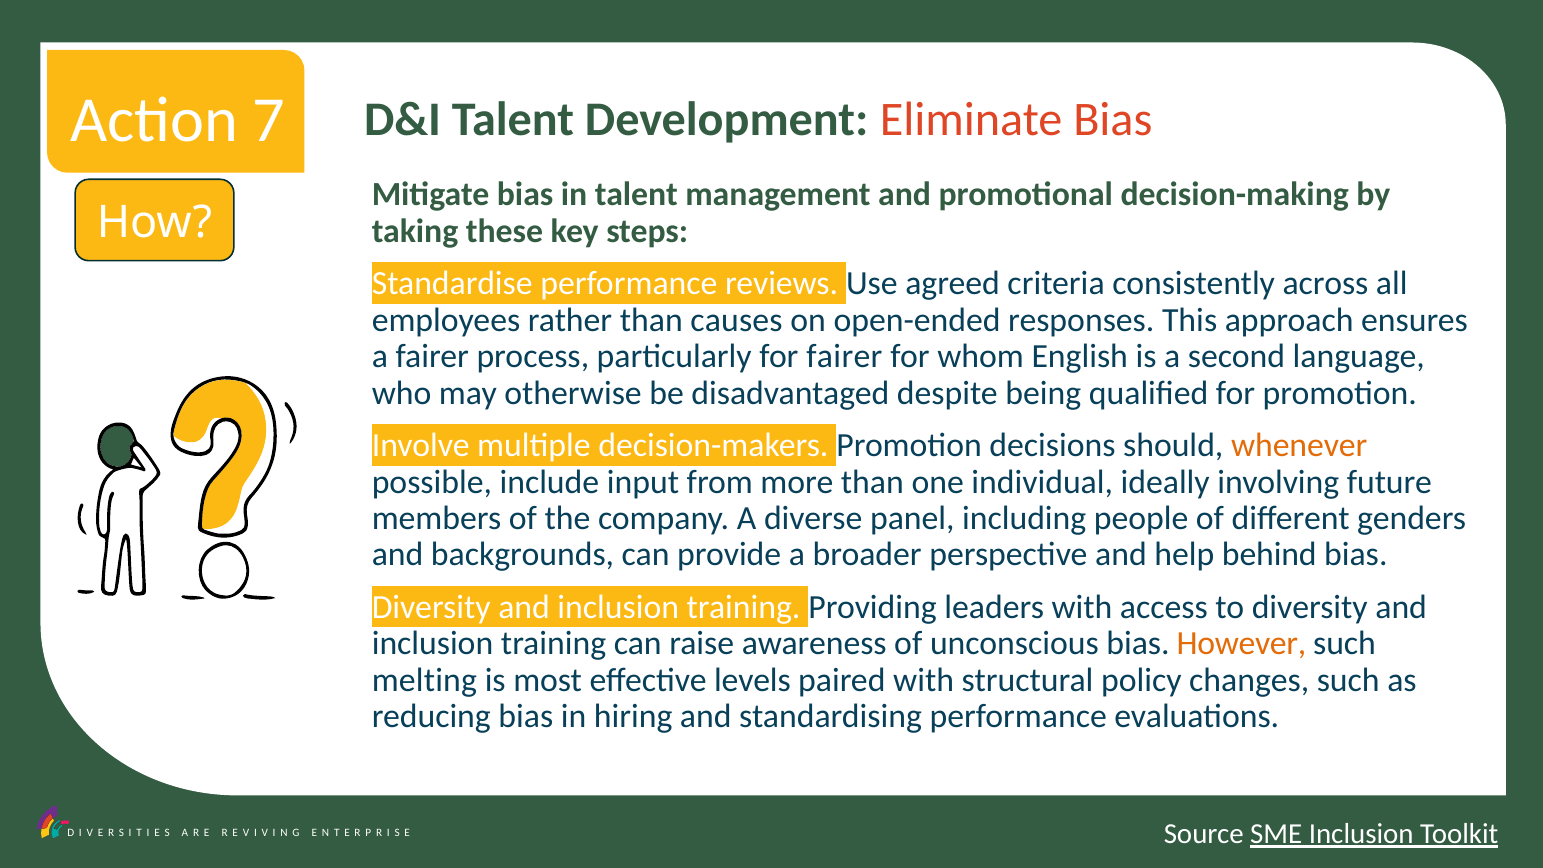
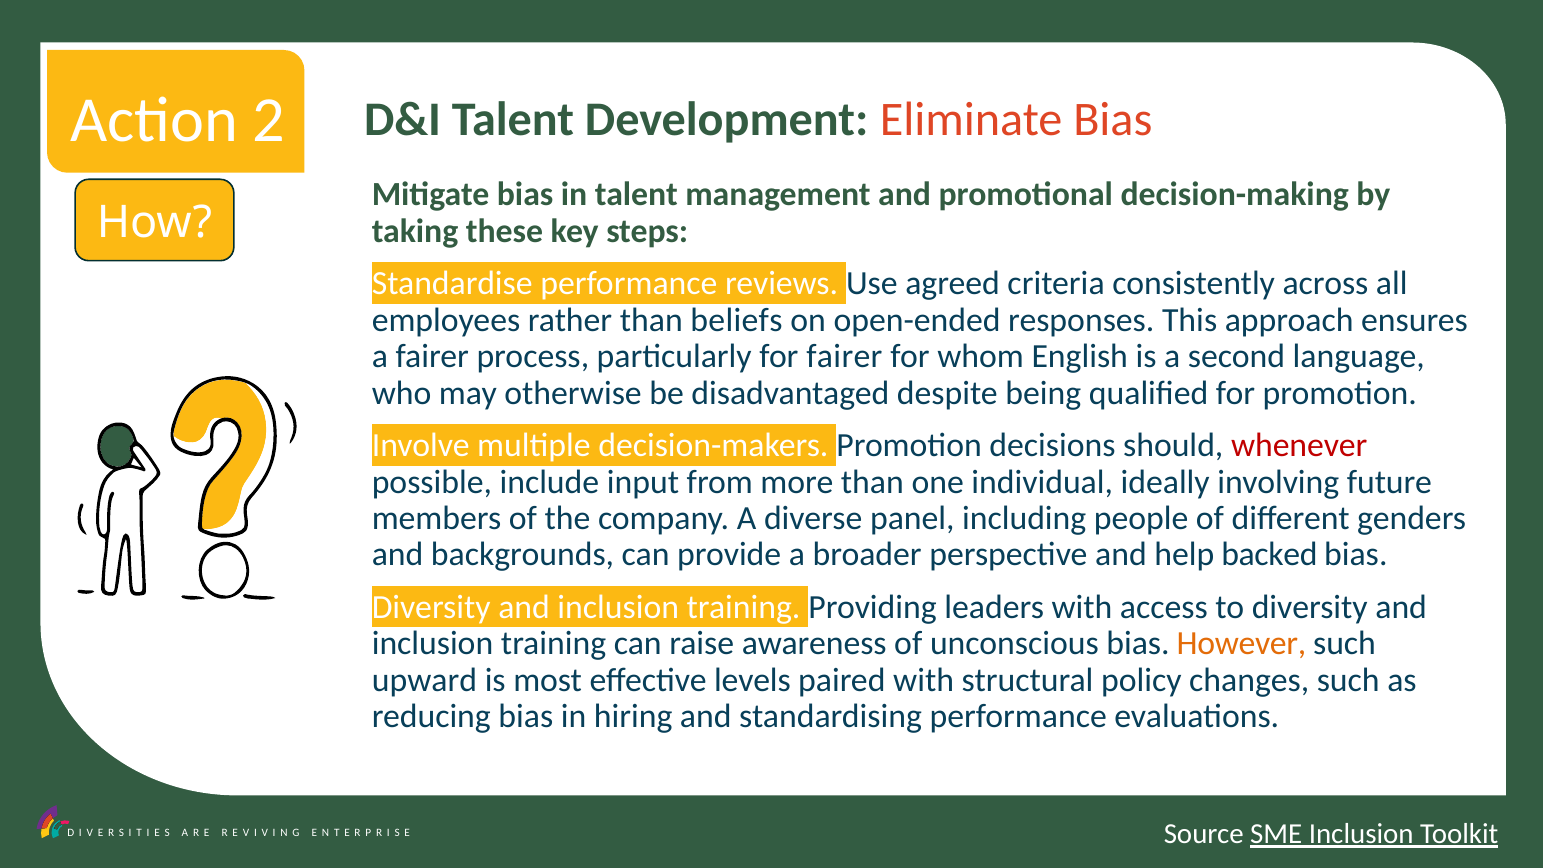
7: 7 -> 2
causes: causes -> beliefs
whenever colour: orange -> red
behind: behind -> backed
melting: melting -> upward
